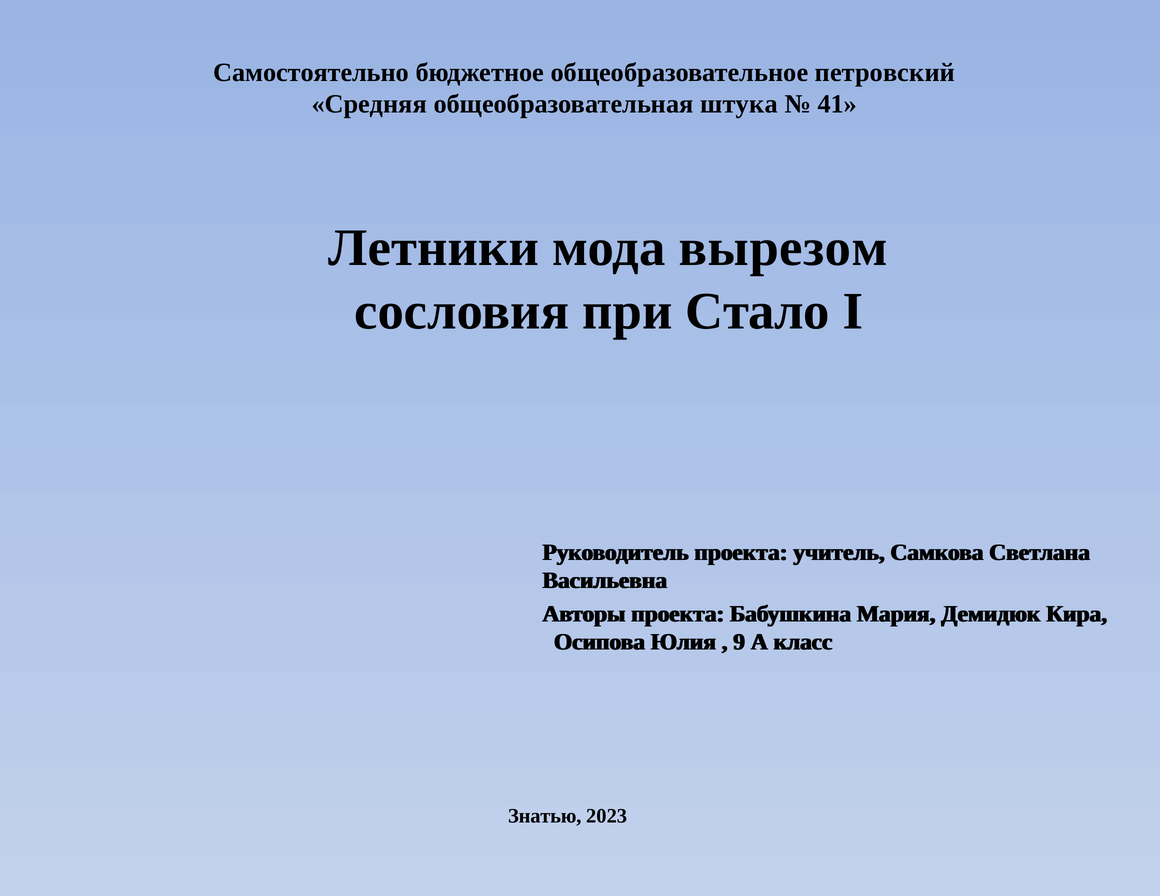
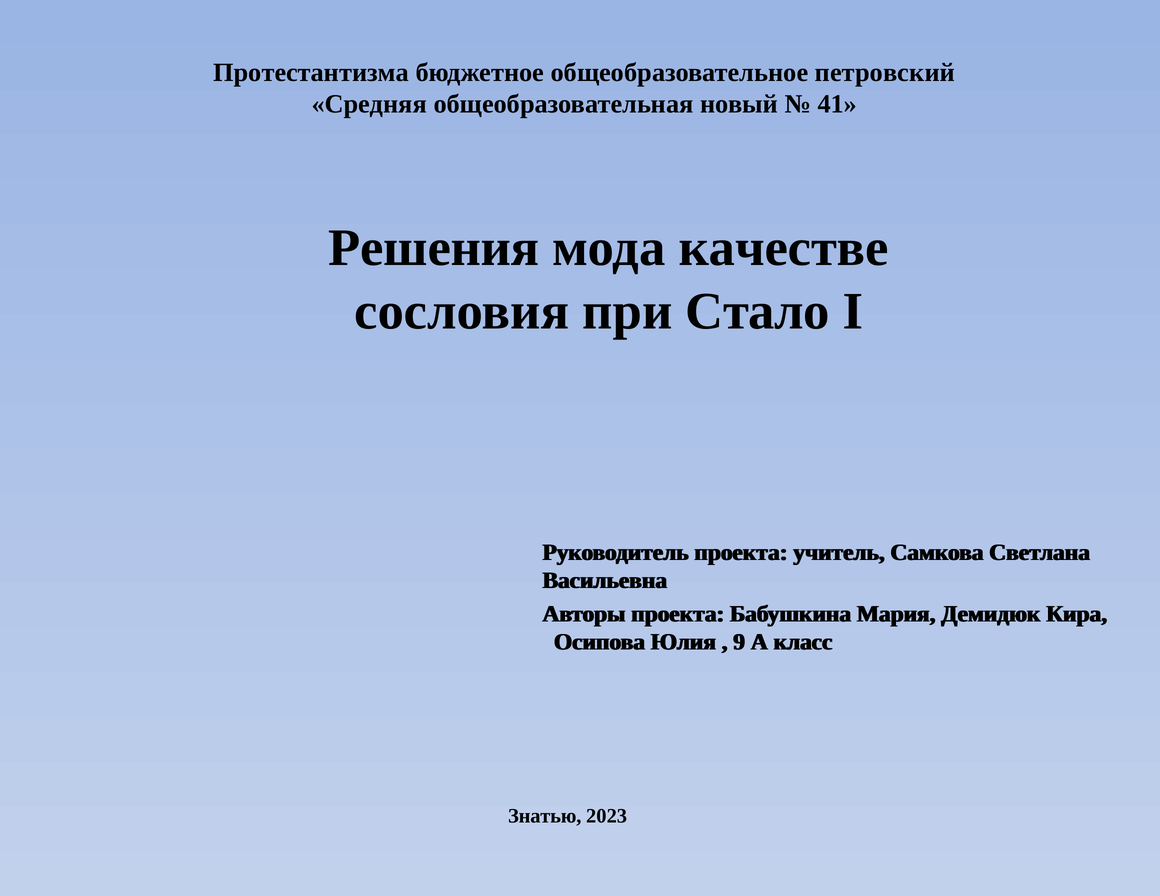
Самостоятельно: Самостоятельно -> Протестантизма
штука: штука -> новый
Летники: Летники -> Решения
вырезом: вырезом -> качестве
